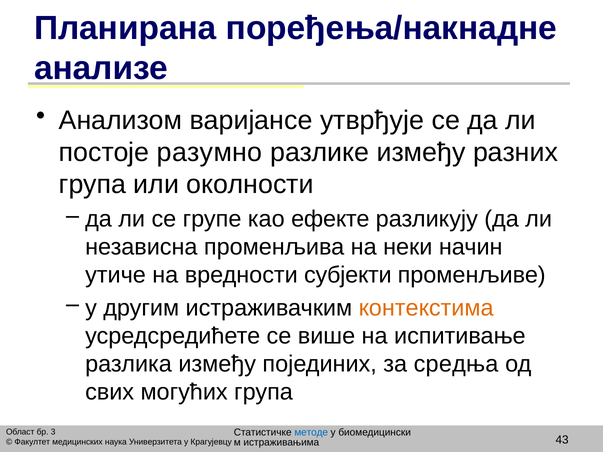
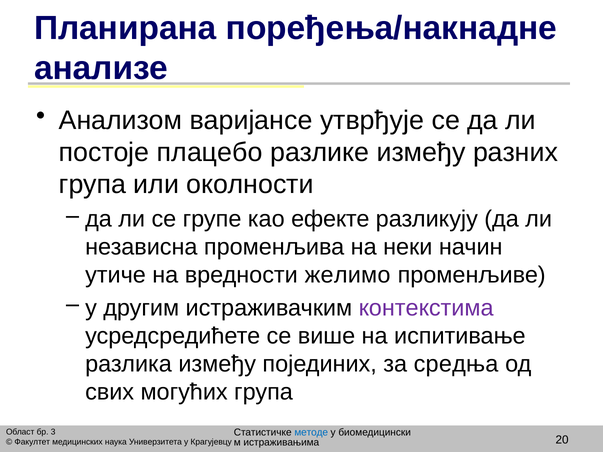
разумно: разумно -> плацебо
субјекти: субјекти -> желимо
контекстима colour: orange -> purple
43: 43 -> 20
